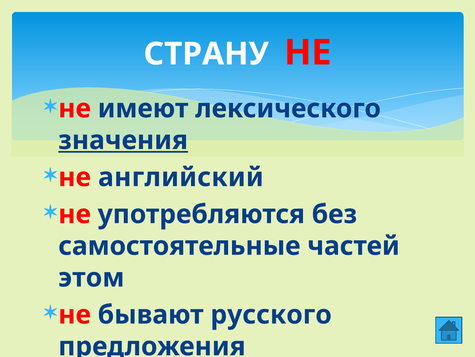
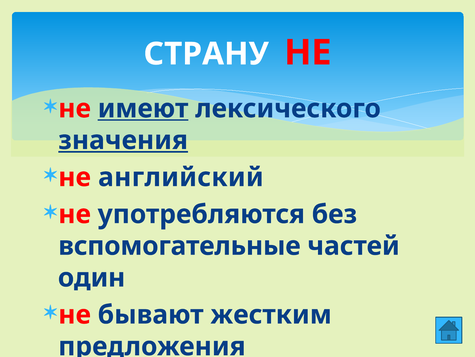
имеют underline: none -> present
самостоятельные: самостоятельные -> вспомогательные
этом: этом -> один
русского: русского -> жестким
